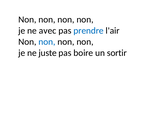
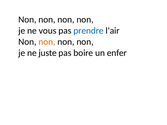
avec: avec -> vous
non at (47, 42) colour: blue -> orange
sortir: sortir -> enfer
